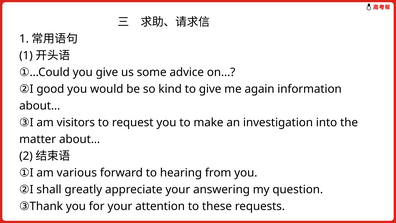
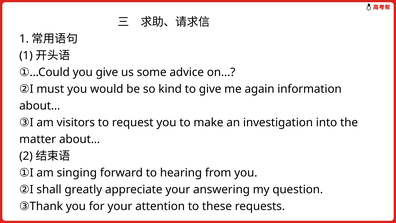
good: good -> must
various: various -> singing
